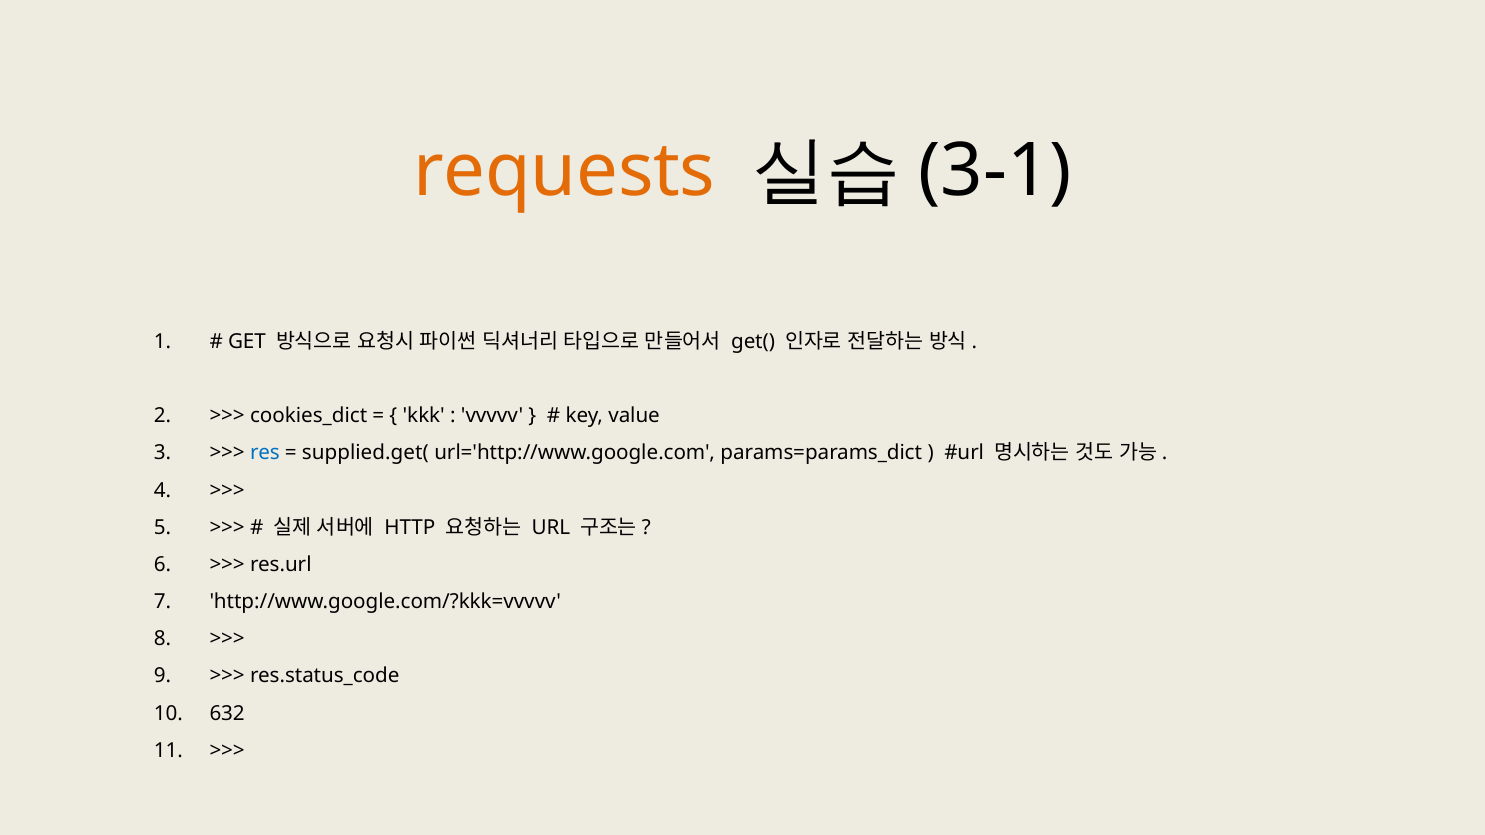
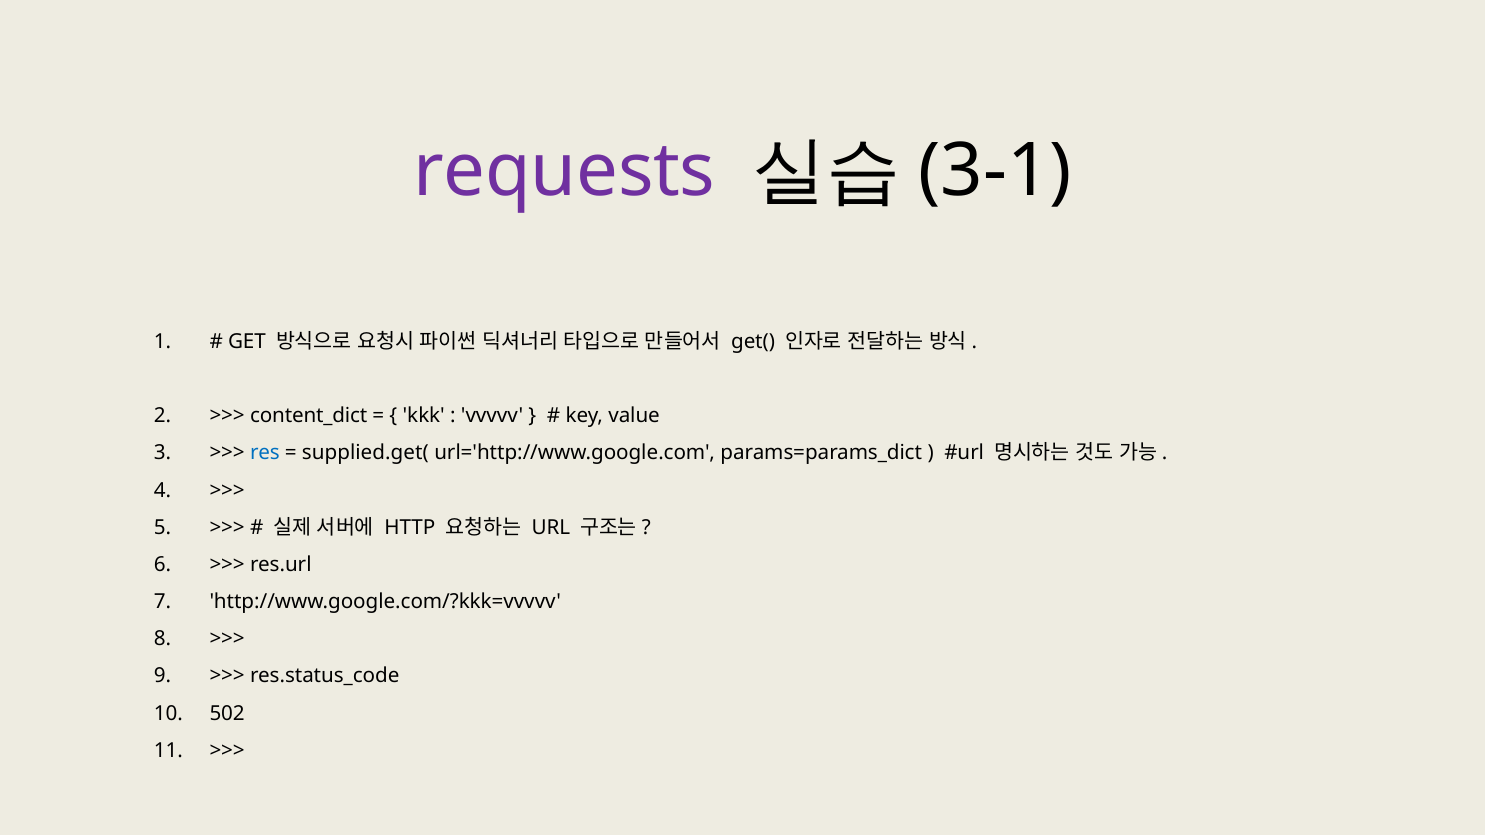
requests colour: orange -> purple
cookies_dict: cookies_dict -> content_dict
632: 632 -> 502
